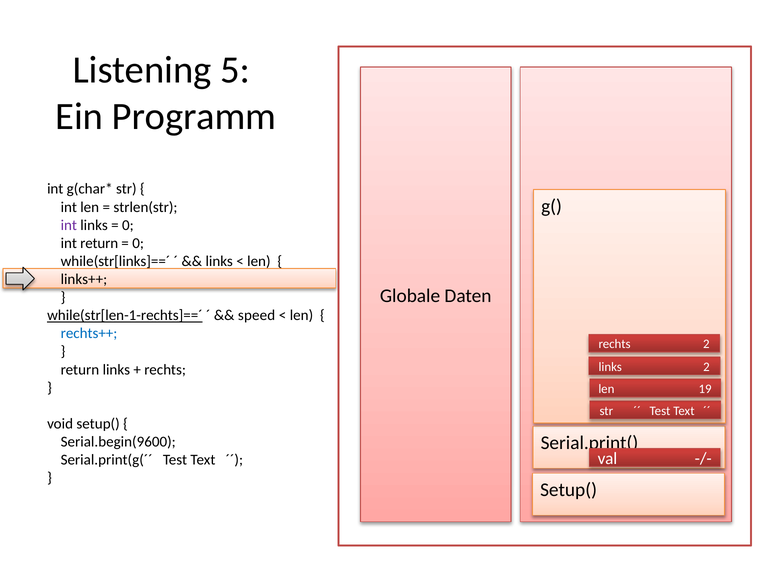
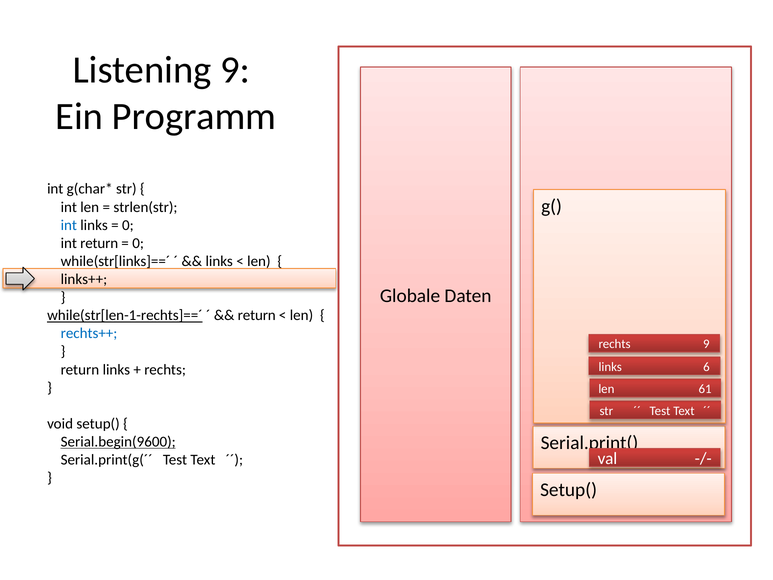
Listening 5: 5 -> 9
int at (69, 225) colour: purple -> blue
speed at (257, 315): speed -> return
2 at (706, 344): 2 -> 9
2 at (706, 367): 2 -> 6
19: 19 -> 61
Serial.begin(9600 underline: none -> present
